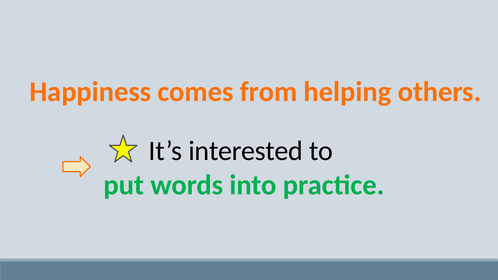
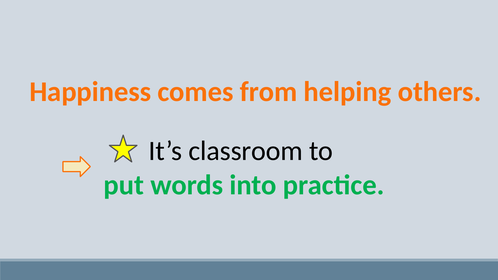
interested: interested -> classroom
